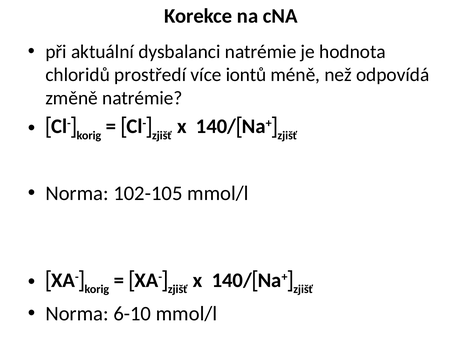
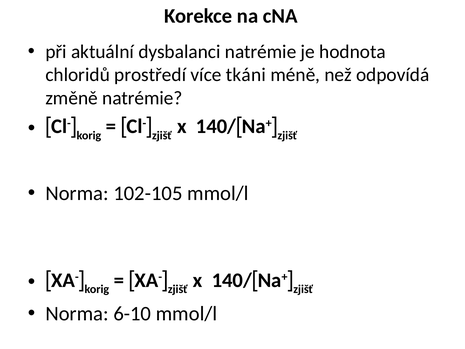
iontů: iontů -> tkáni
